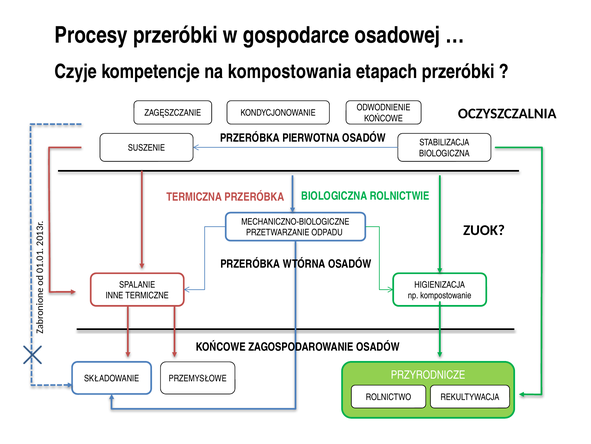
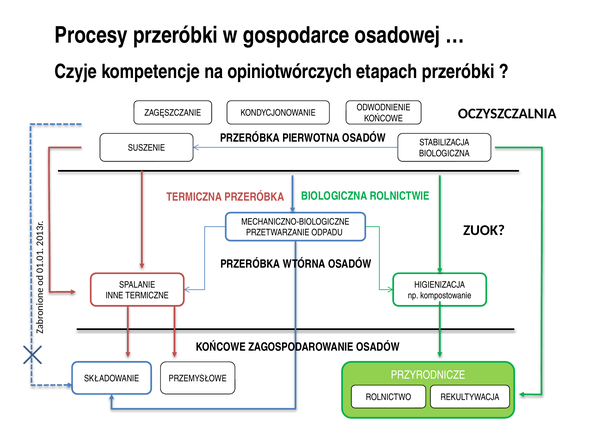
kompostowania: kompostowania -> opiniotwórczych
